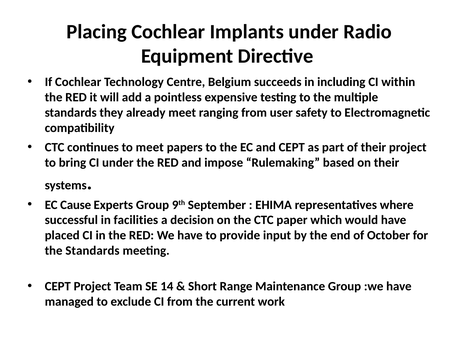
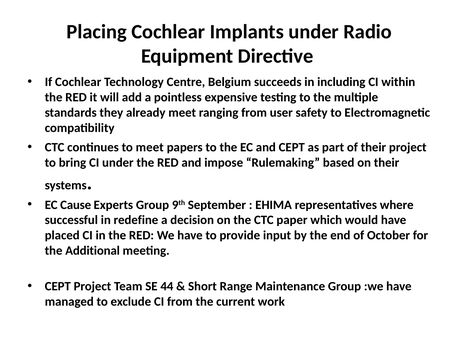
facilities: facilities -> redefine
the Standards: Standards -> Additional
14: 14 -> 44
